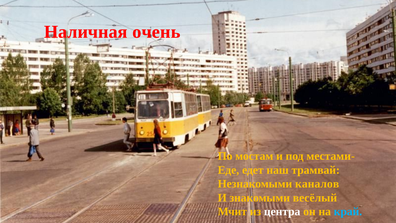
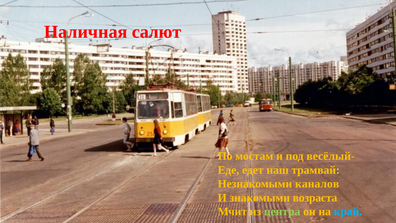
очень: очень -> салют
местами-: местами- -> весёлый-
весёлый: весёлый -> возраста
центра colour: white -> light green
